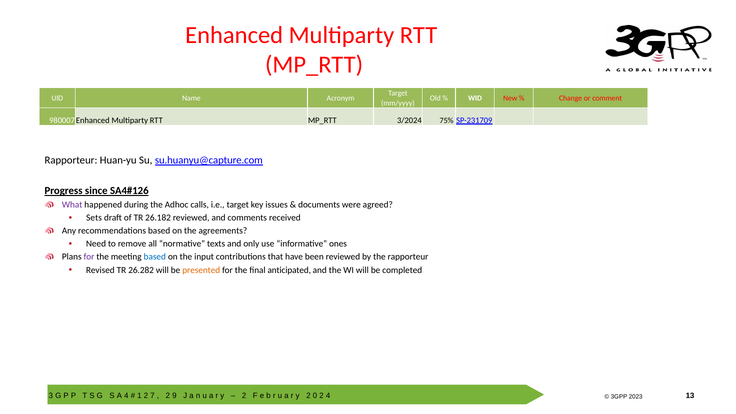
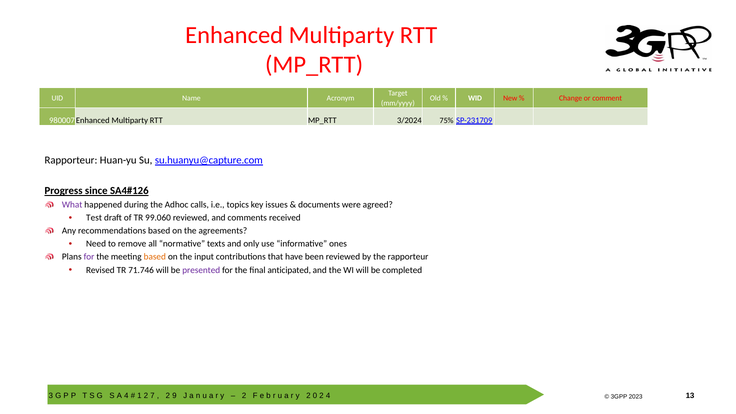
i.e target: target -> topics
Sets: Sets -> Test
26.182: 26.182 -> 99.060
based at (155, 257) colour: blue -> orange
26.282: 26.282 -> 71.746
presented colour: orange -> purple
